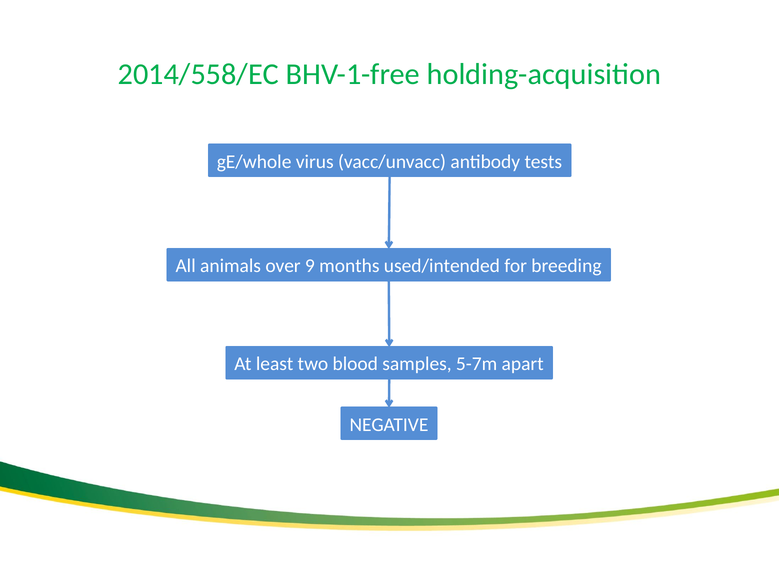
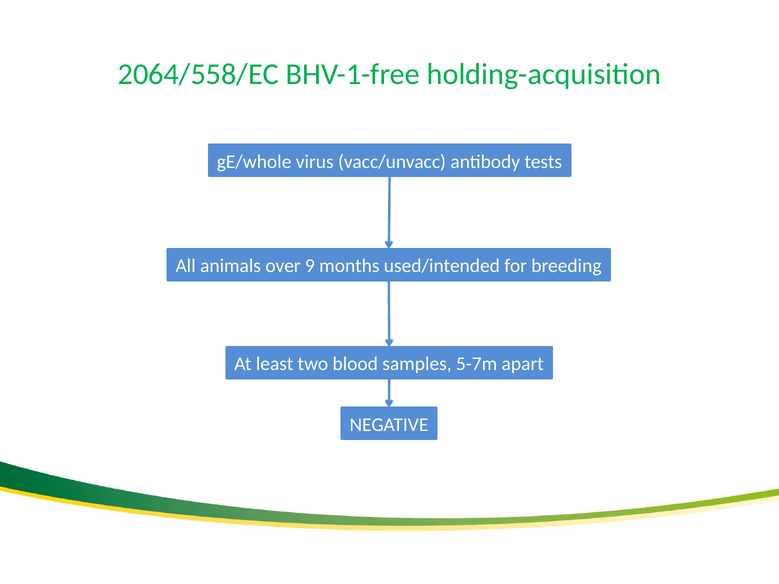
2014/558/EC: 2014/558/EC -> 2064/558/EC
